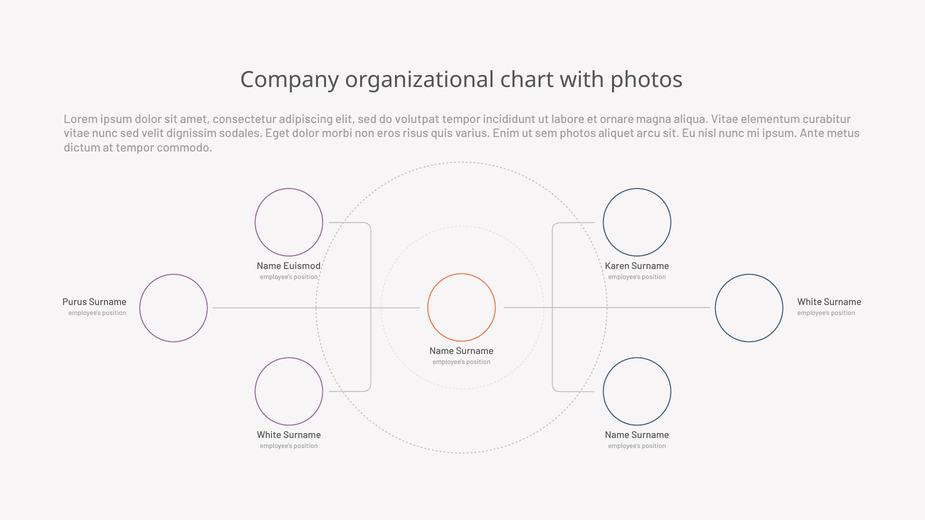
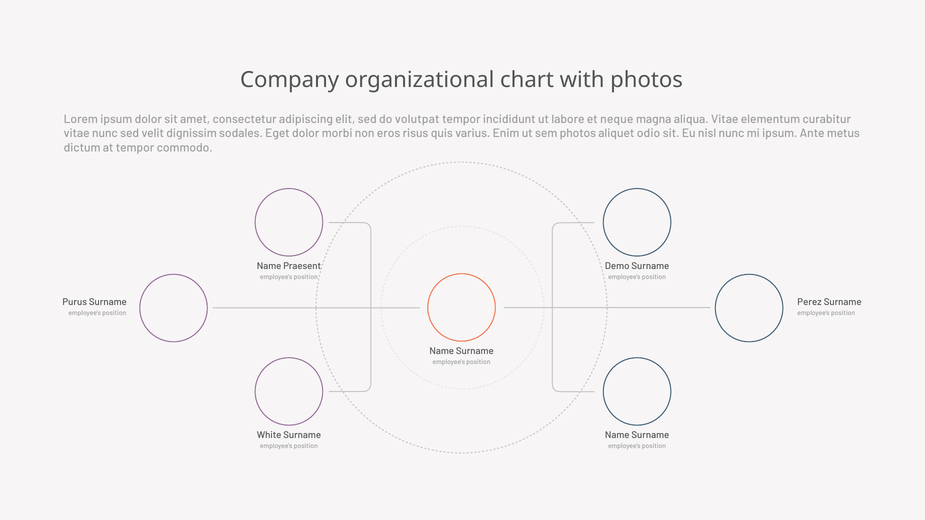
ornare: ornare -> neque
arcu: arcu -> odio
Euismod: Euismod -> Praesent
Karen: Karen -> Demo
White at (810, 302): White -> Perez
